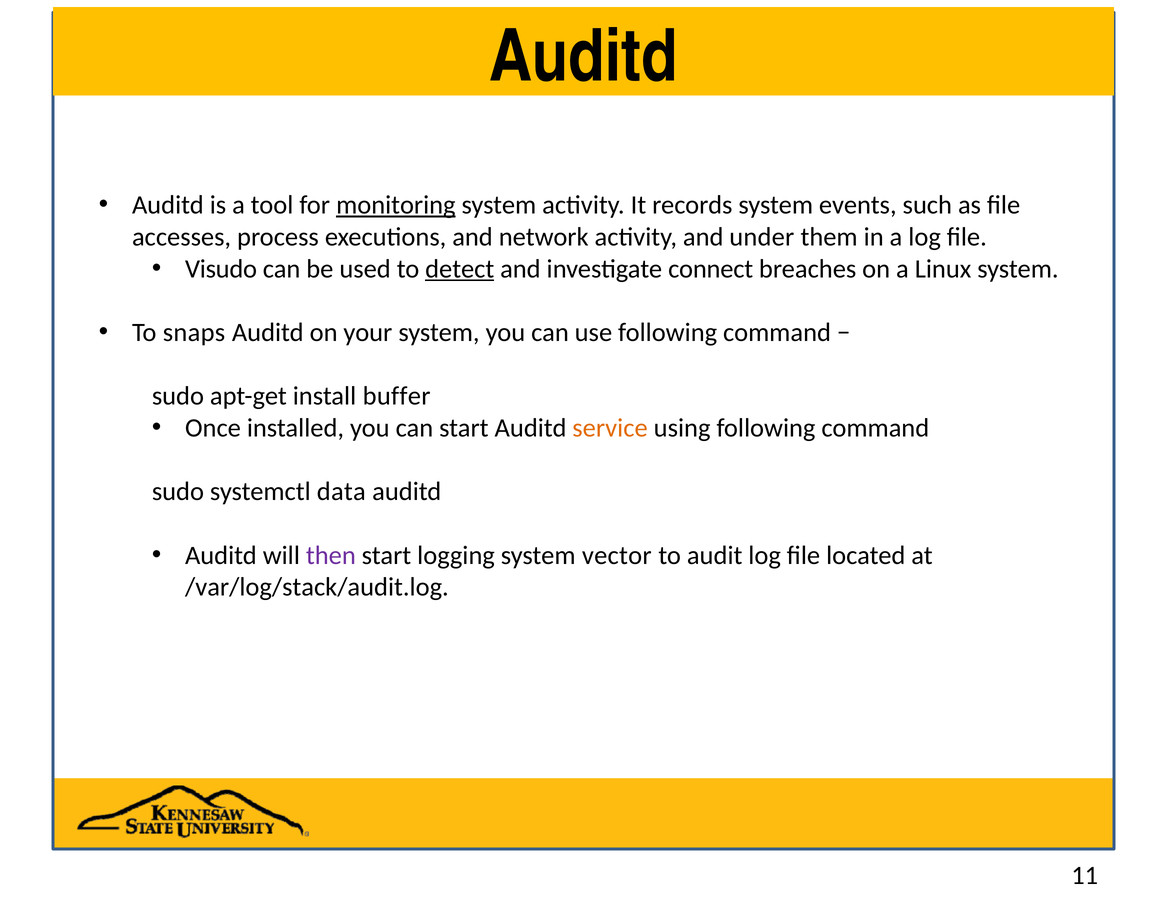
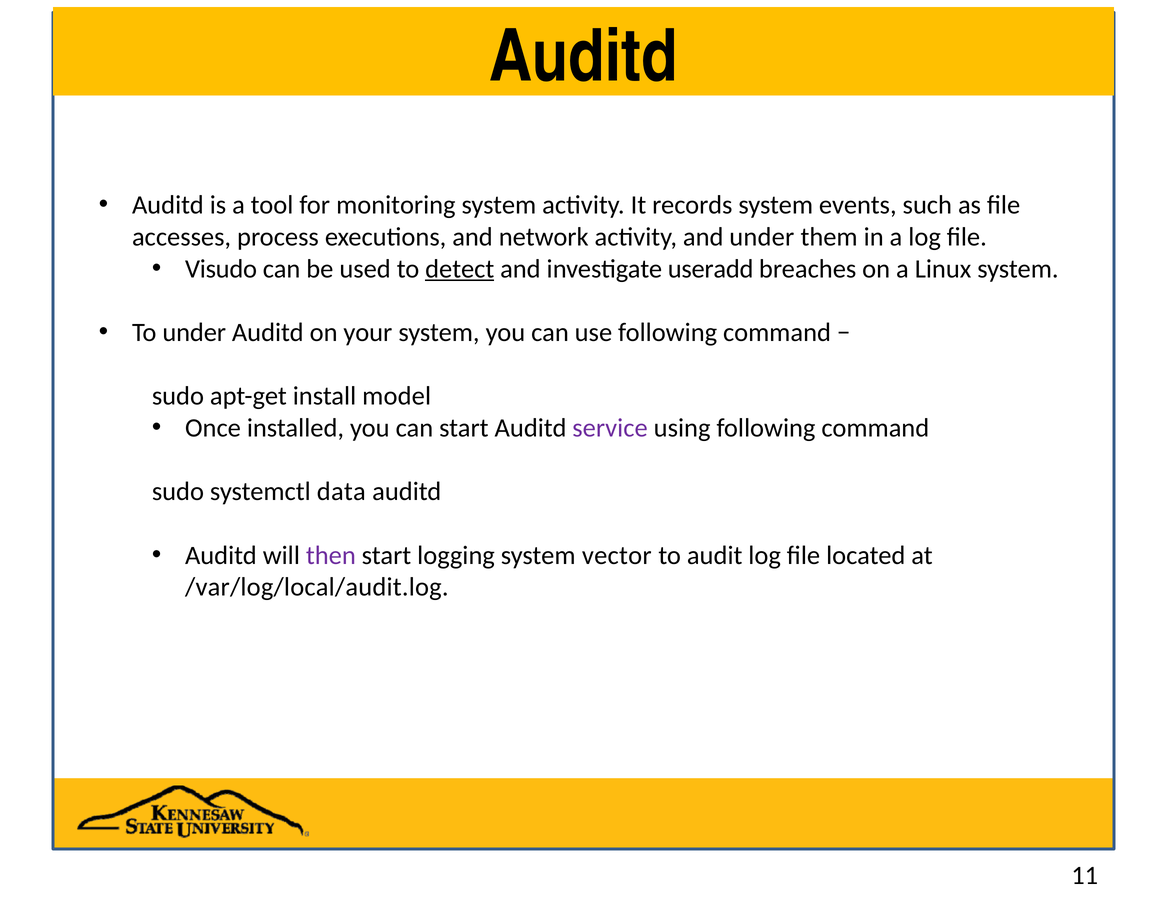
monitoring underline: present -> none
connect: connect -> useradd
To snaps: snaps -> under
buffer: buffer -> model
service colour: orange -> purple
/var/log/stack/audit.log: /var/log/stack/audit.log -> /var/log/local/audit.log
